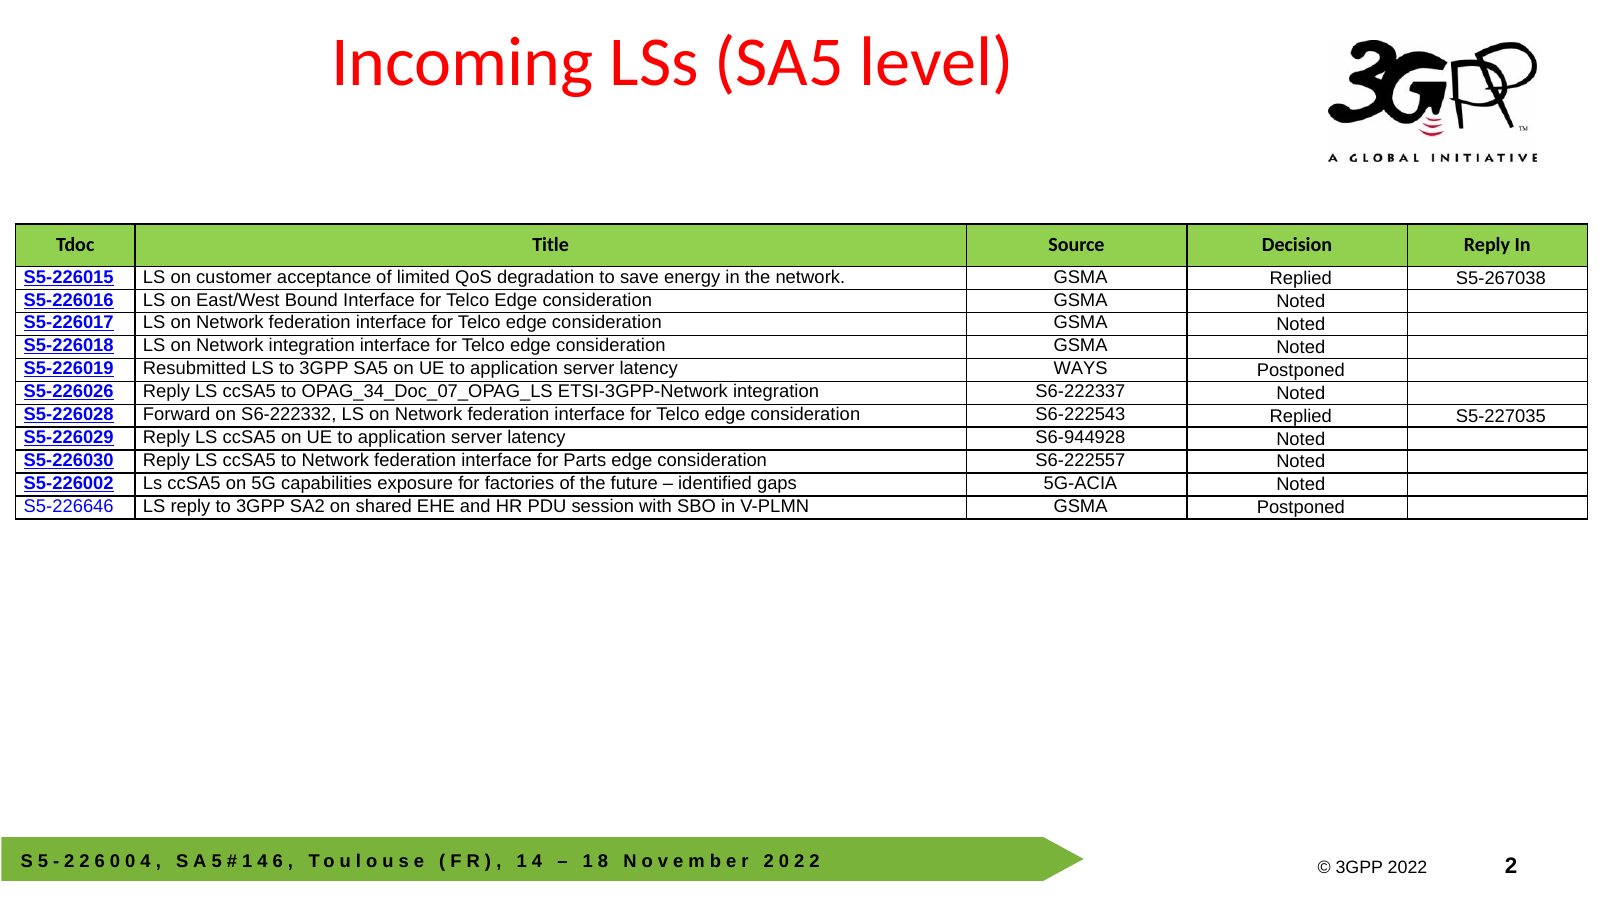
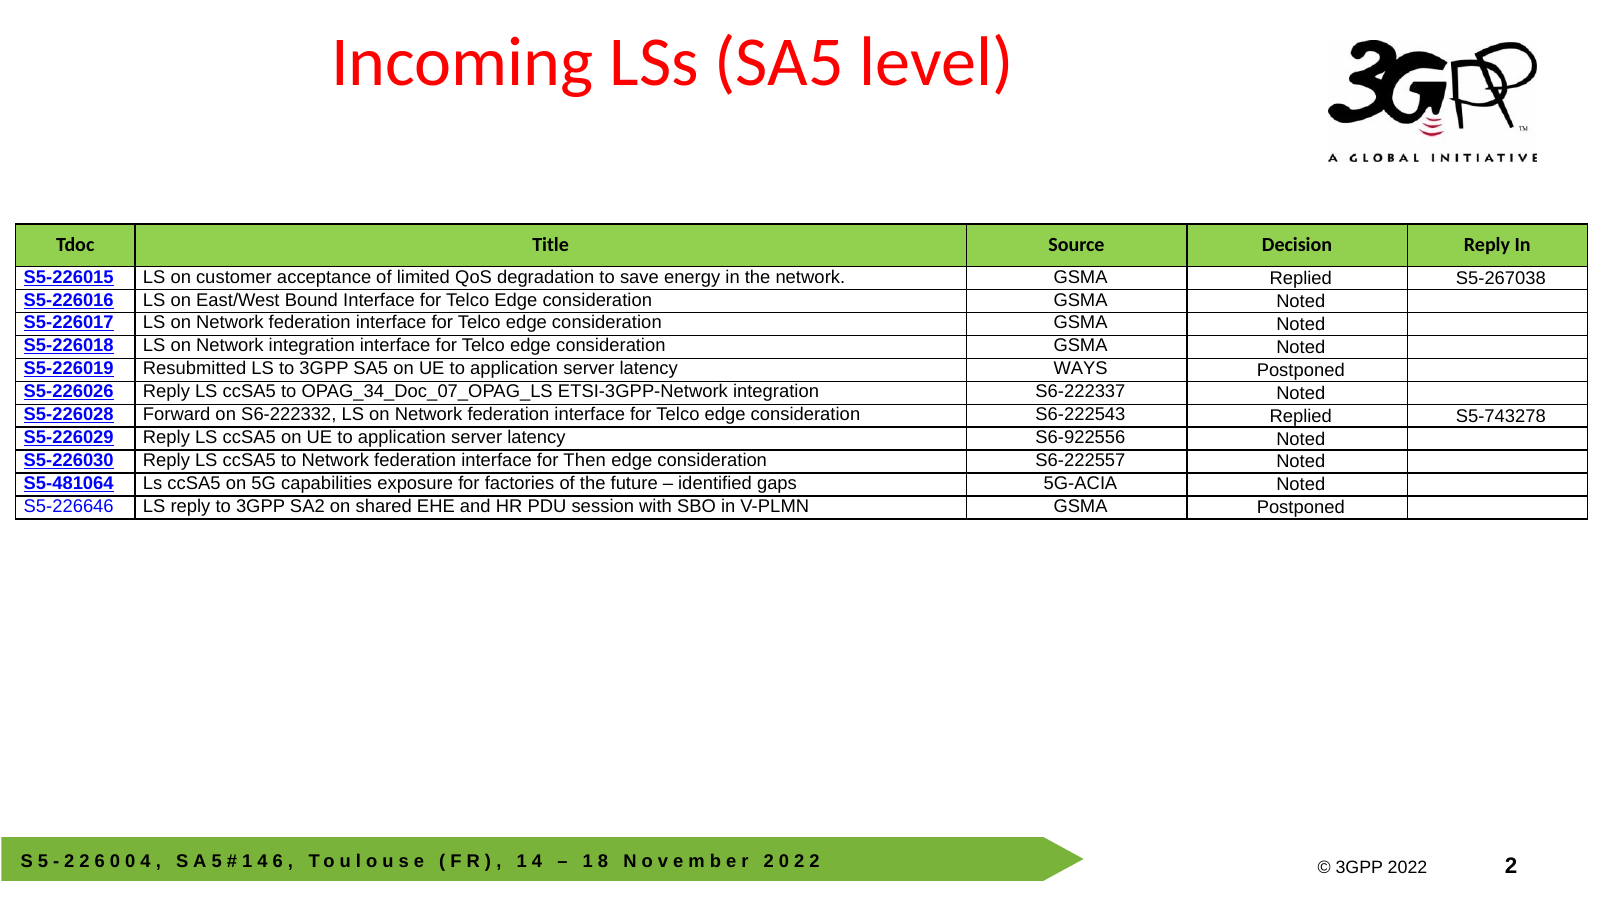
S5-227035: S5-227035 -> S5-743278
S6-944928: S6-944928 -> S6-922556
Parts: Parts -> Then
S5-226002: S5-226002 -> S5-481064
